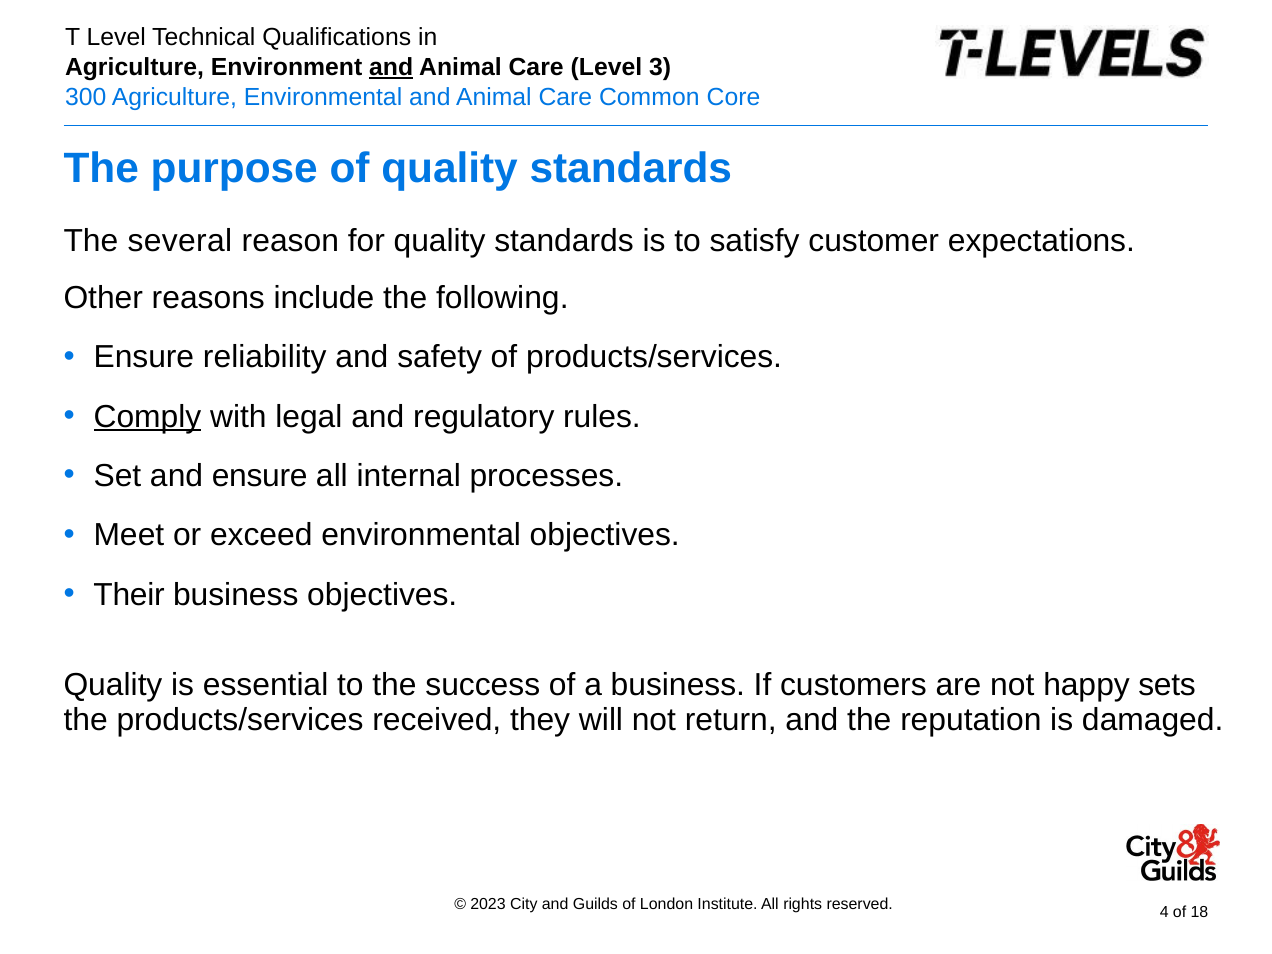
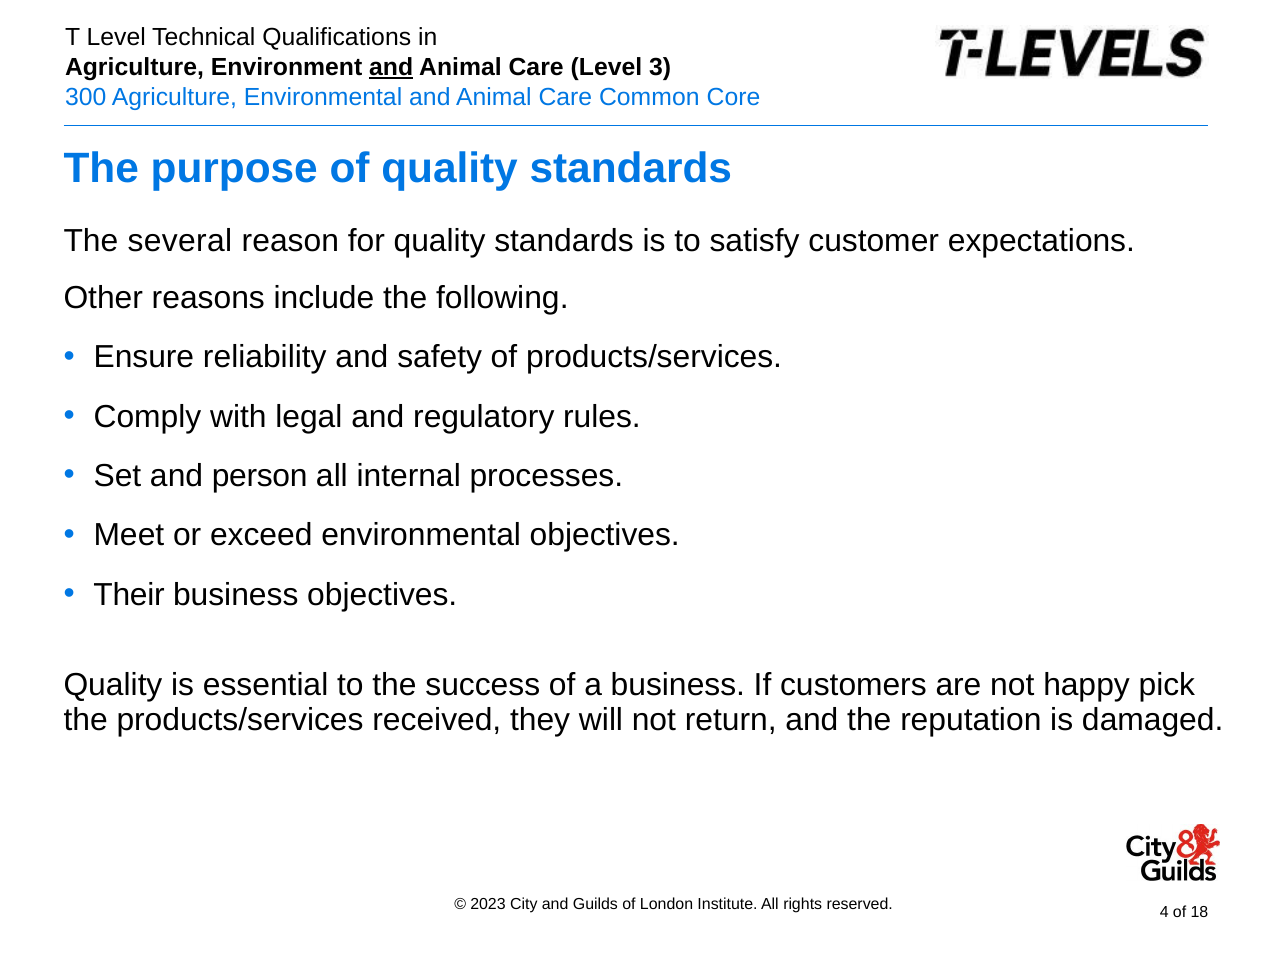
Comply underline: present -> none
and ensure: ensure -> person
sets: sets -> pick
